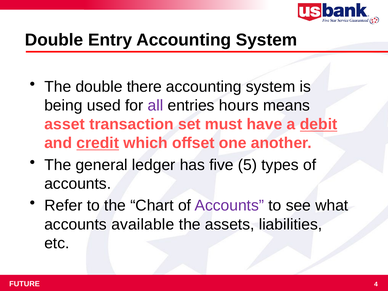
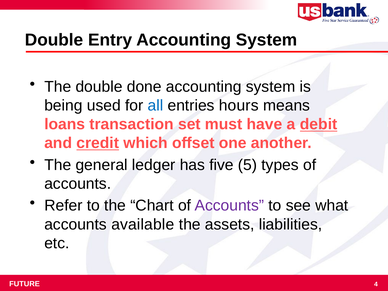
there: there -> done
all colour: purple -> blue
asset: asset -> loans
